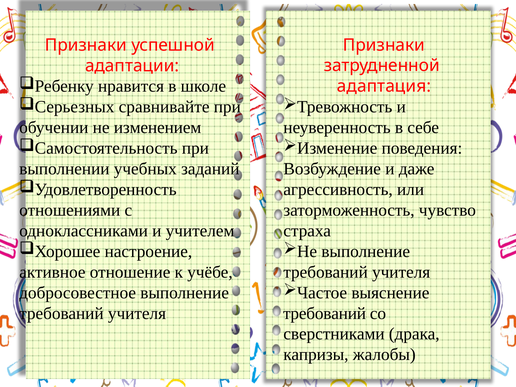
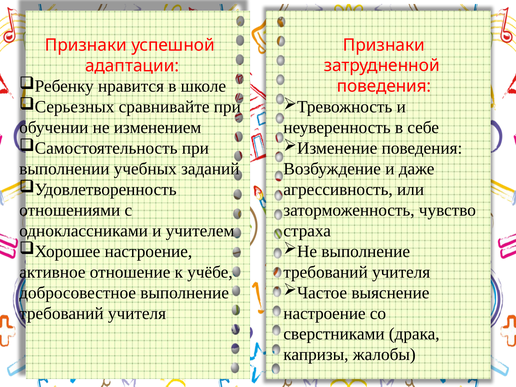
адаптация at (384, 86): адаптация -> поведения
требований at (325, 313): требований -> настроение
